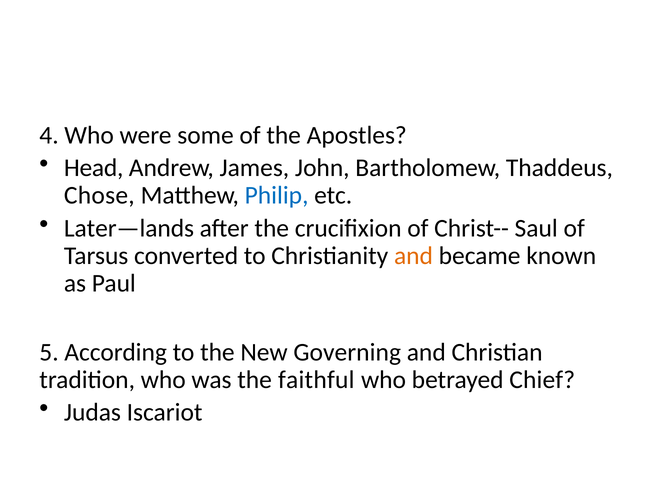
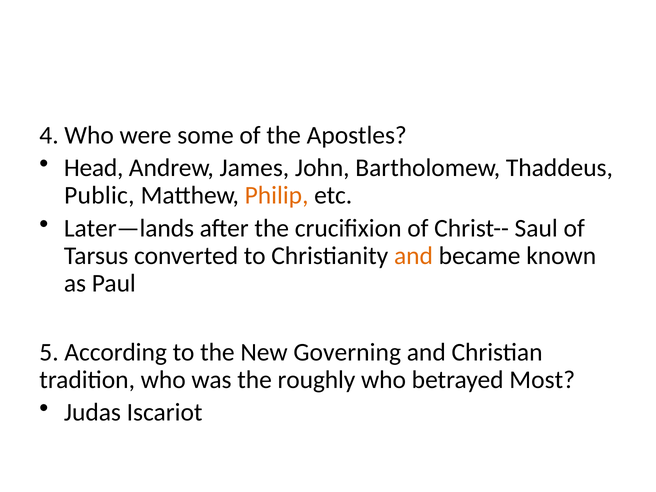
Chose: Chose -> Public
Philip colour: blue -> orange
faithful: faithful -> roughly
Chief: Chief -> Most
